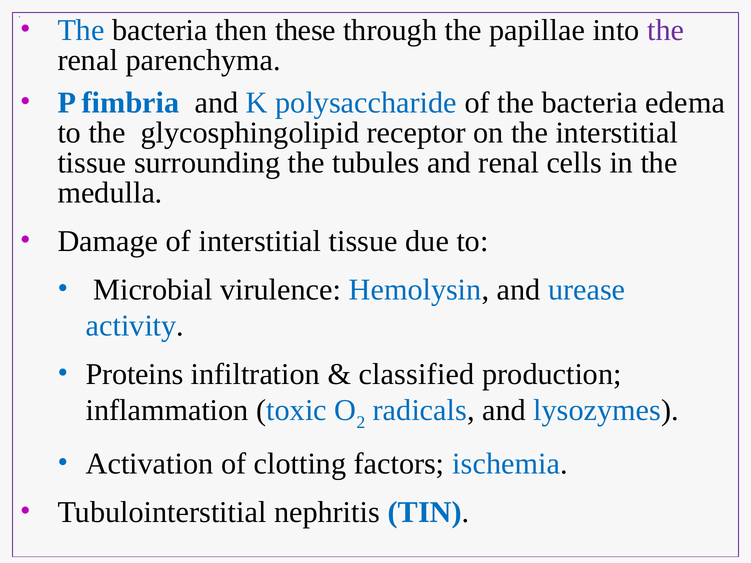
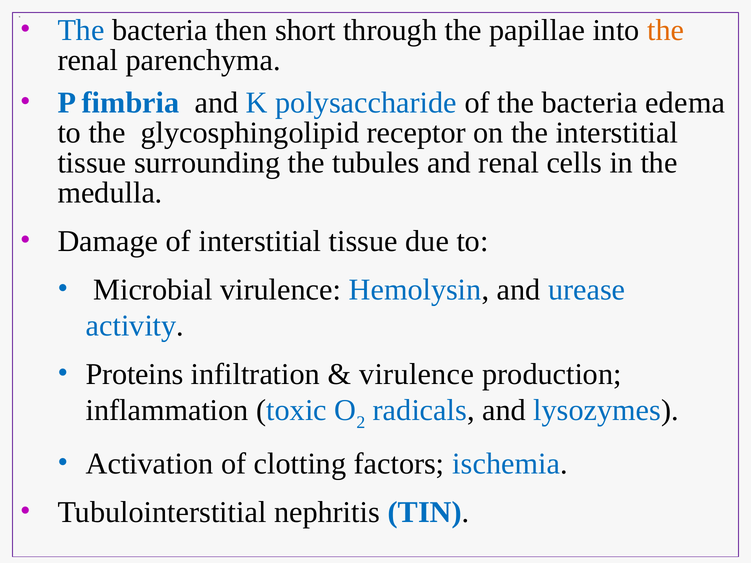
these: these -> short
the at (666, 30) colour: purple -> orange
classified at (417, 374): classified -> virulence
